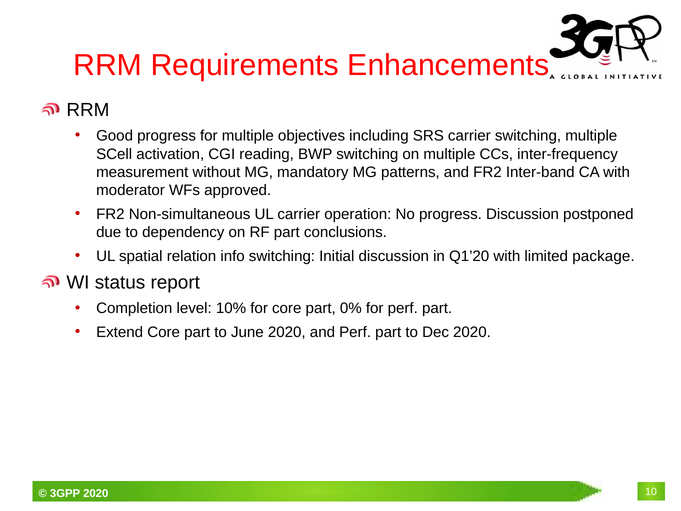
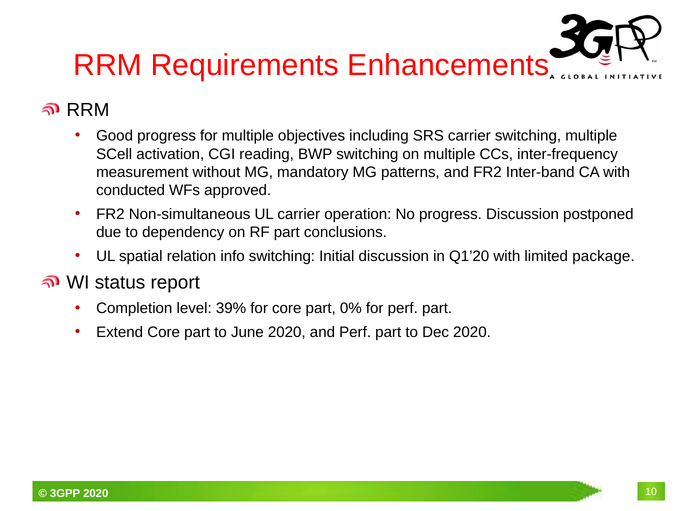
moderator: moderator -> conducted
10%: 10% -> 39%
